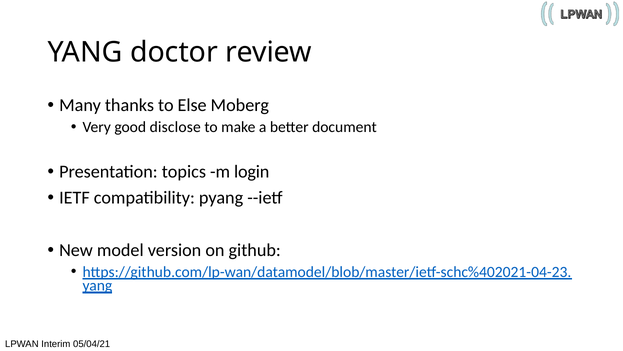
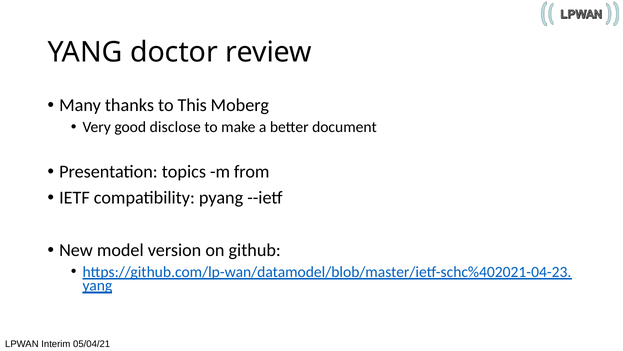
Else: Else -> This
login: login -> from
